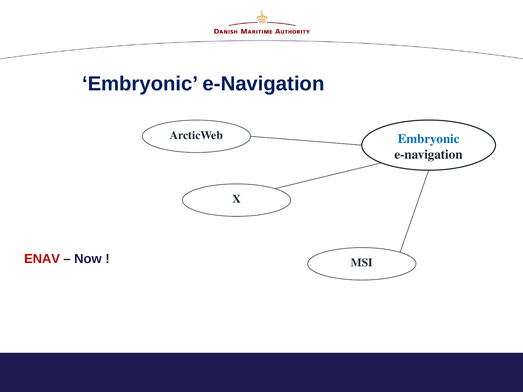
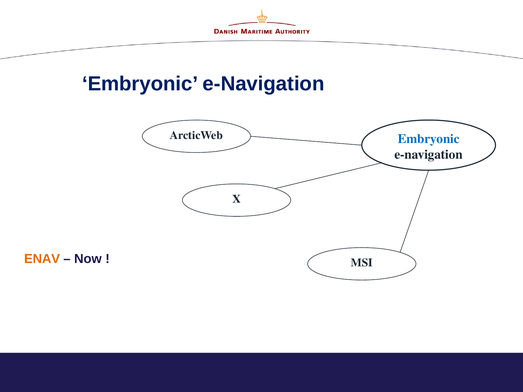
ENAV colour: red -> orange
